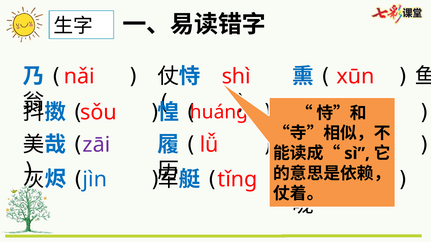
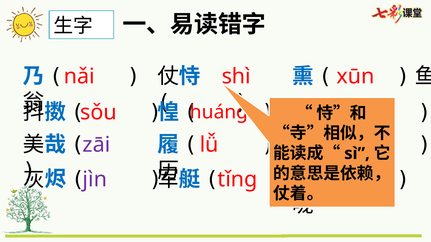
jìn colour: blue -> purple
